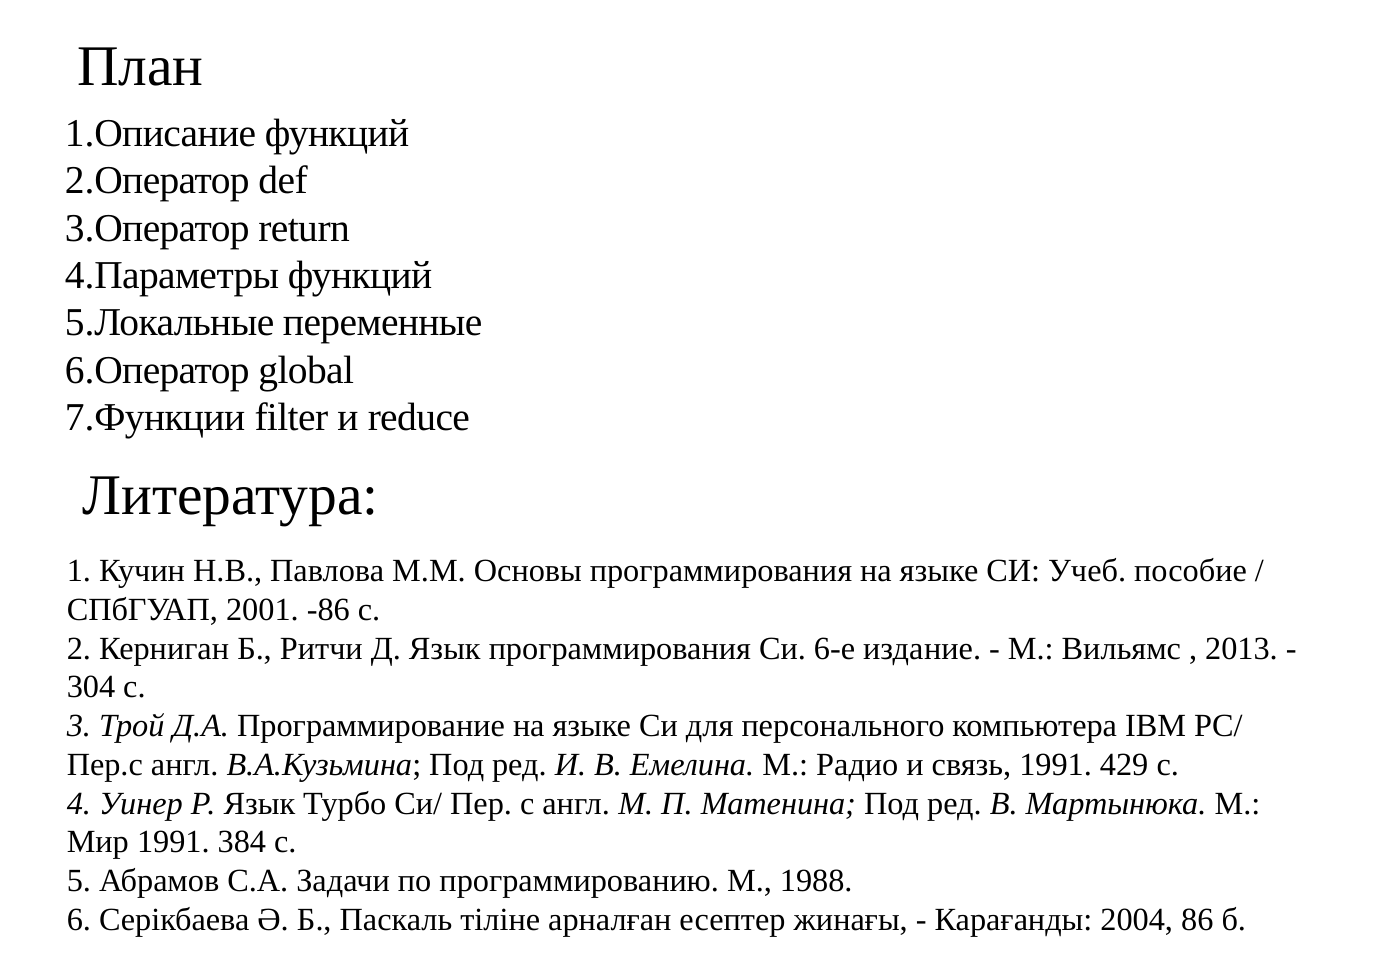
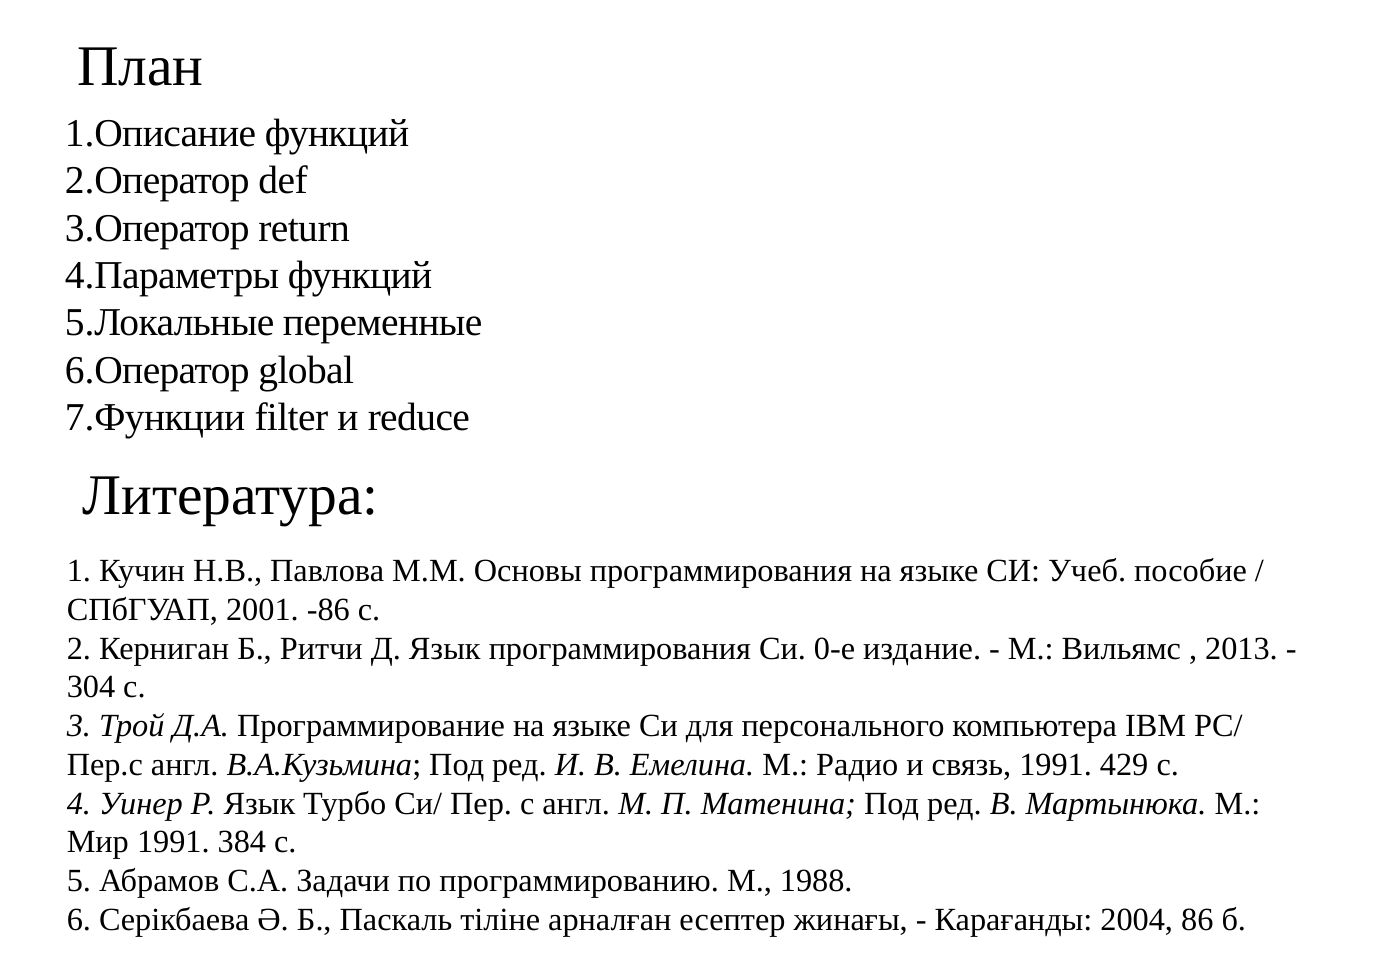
6-е: 6-е -> 0-е
